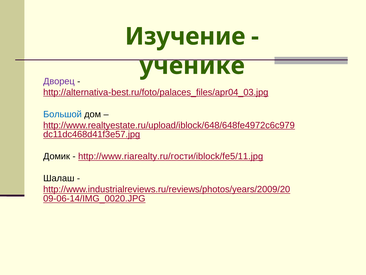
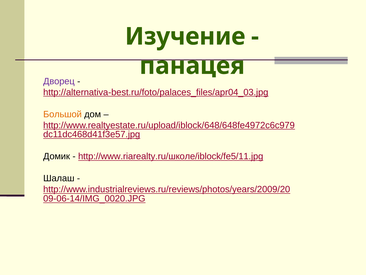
ученике: ученике -> панацея
Большой colour: blue -> orange
http://www.riarealty.ru/гости/iblock/fe5/11.jpg: http://www.riarealty.ru/гости/iblock/fe5/11.jpg -> http://www.riarealty.ru/школе/iblock/fe5/11.jpg
